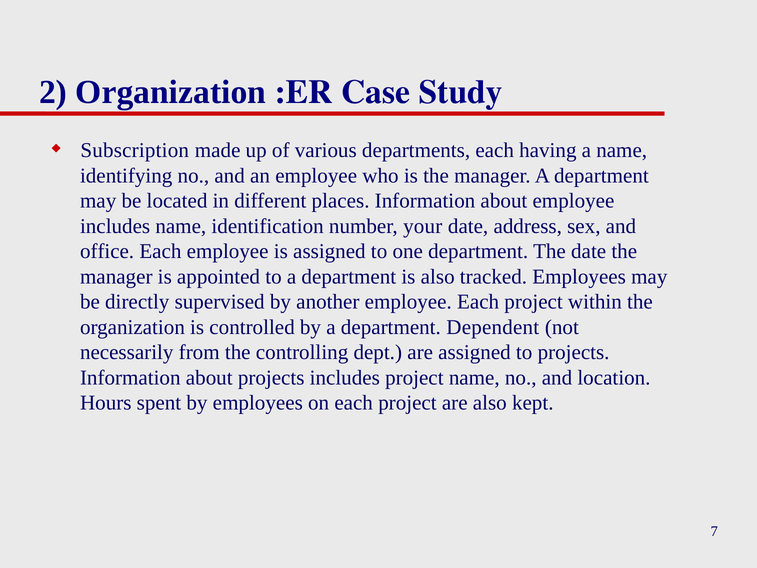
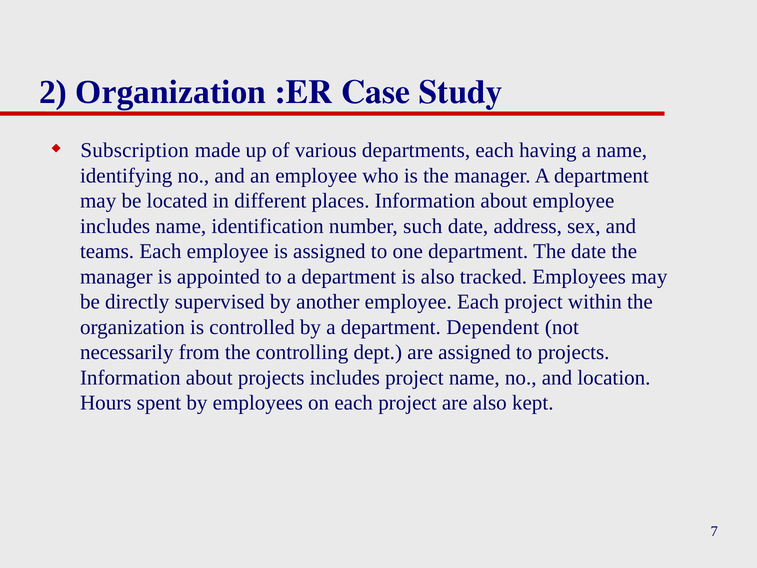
your: your -> such
office: office -> teams
